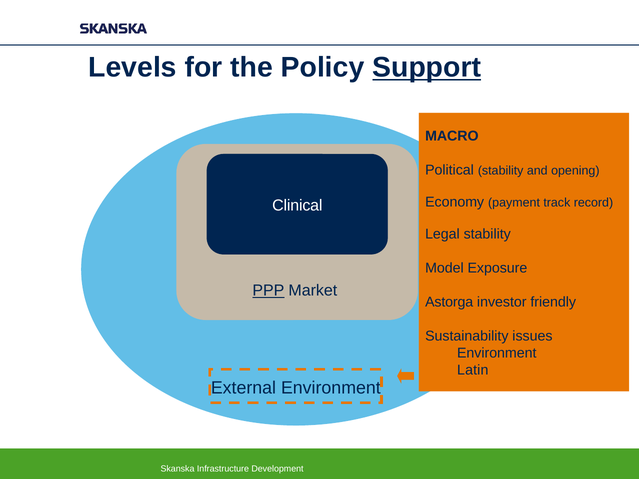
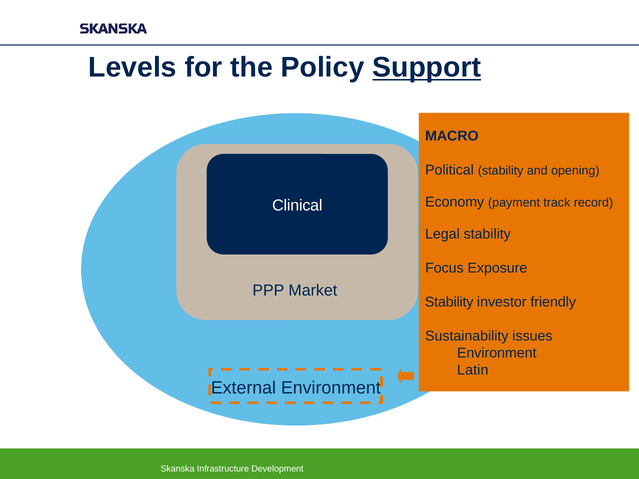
Model: Model -> Focus
PPP underline: present -> none
Astorga at (449, 302): Astorga -> Stability
